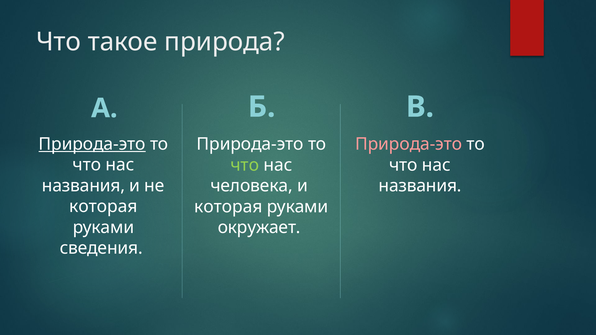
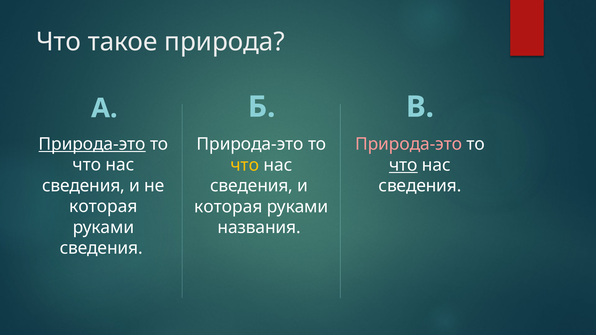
что at (245, 165) colour: light green -> yellow
что at (403, 165) underline: none -> present
названия at (84, 186): названия -> сведения
человека at (252, 186): человека -> сведения
названия at (420, 186): названия -> сведения
окружает: окружает -> названия
